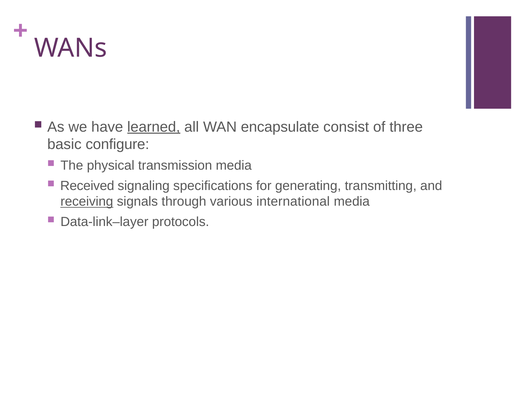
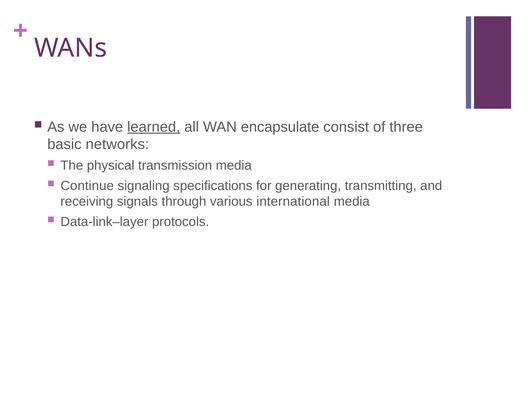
configure: configure -> networks
Received: Received -> Continue
receiving underline: present -> none
